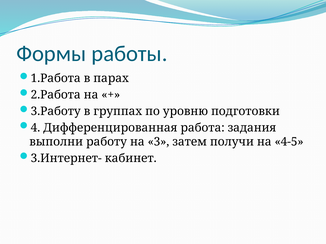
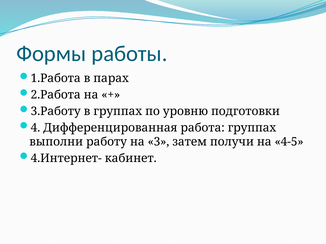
работа задания: задания -> группах
3.Интернет-: 3.Интернет- -> 4.Интернет-
